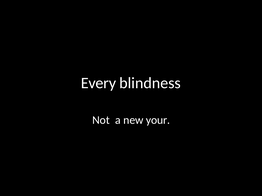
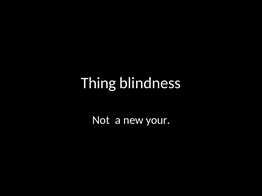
Every: Every -> Thing
